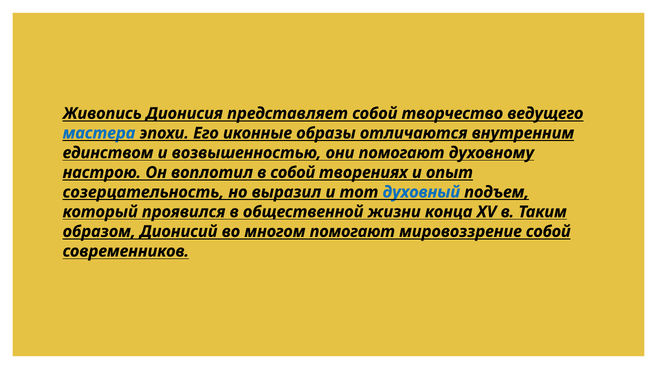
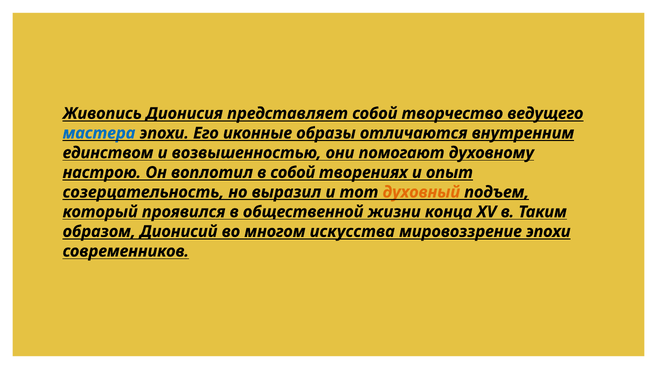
духовный colour: blue -> orange
многом помогают: помогают -> искусства
мировоззрение собой: собой -> эпохи
